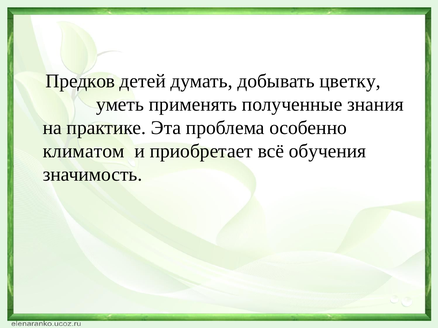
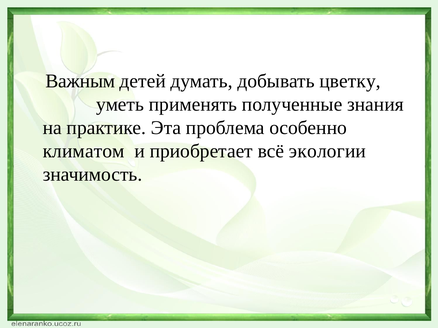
Предков: Предков -> Важным
обучения: обучения -> экологии
